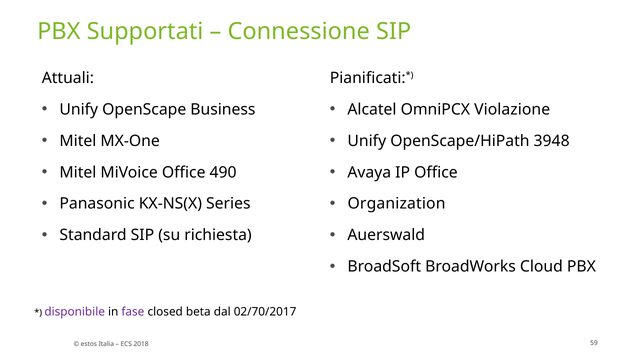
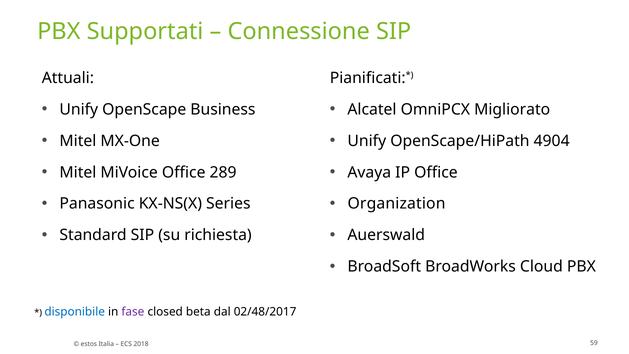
Violazione: Violazione -> Migliorato
3948: 3948 -> 4904
490: 490 -> 289
disponibile colour: purple -> blue
02/70/2017: 02/70/2017 -> 02/48/2017
